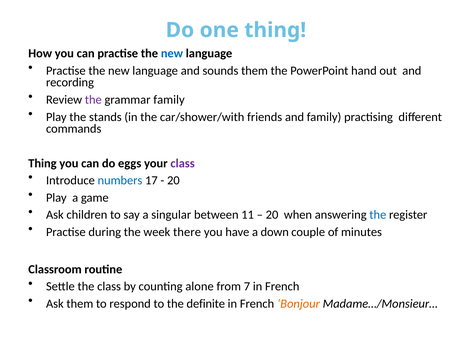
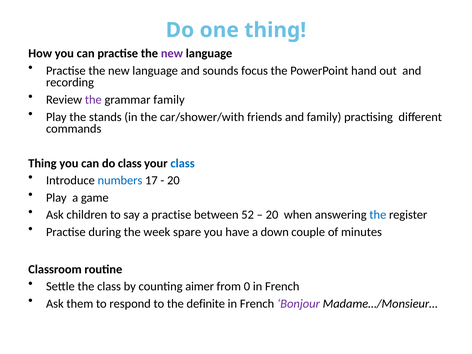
new at (172, 53) colour: blue -> purple
sounds them: them -> focus
do eggs: eggs -> class
class at (183, 163) colour: purple -> blue
a singular: singular -> practise
11: 11 -> 52
there: there -> spare
alone: alone -> aimer
7: 7 -> 0
Bonjour colour: orange -> purple
